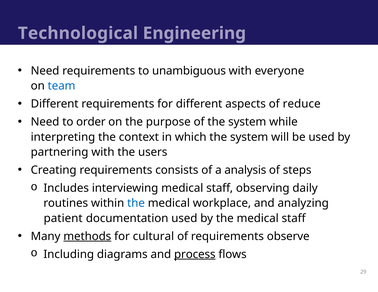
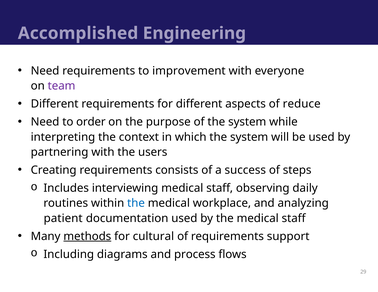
Technological: Technological -> Accomplished
unambiguous: unambiguous -> improvement
team colour: blue -> purple
analysis: analysis -> success
observe: observe -> support
process underline: present -> none
